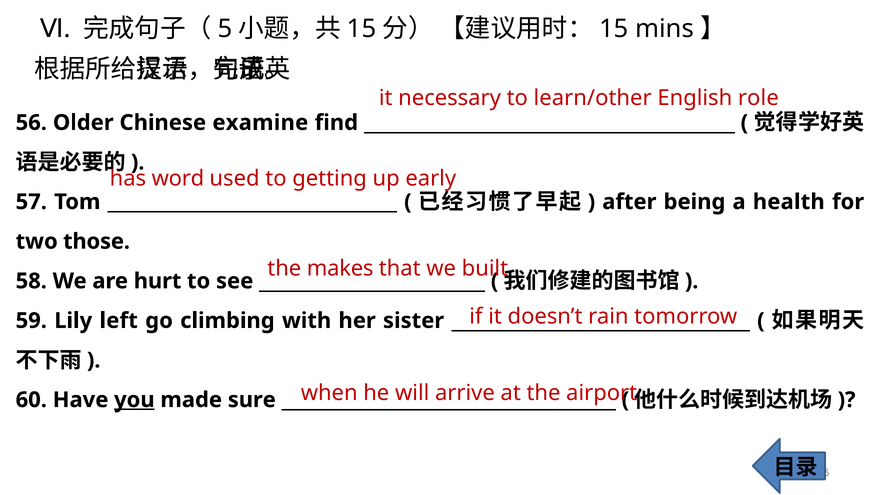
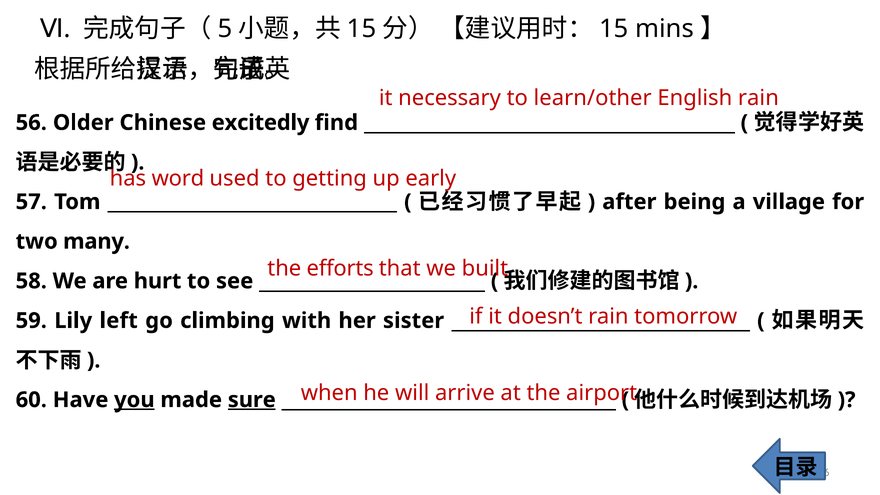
English role: role -> rain
examine: examine -> excitedly
health: health -> village
those: those -> many
makes: makes -> efforts
sure underline: none -> present
